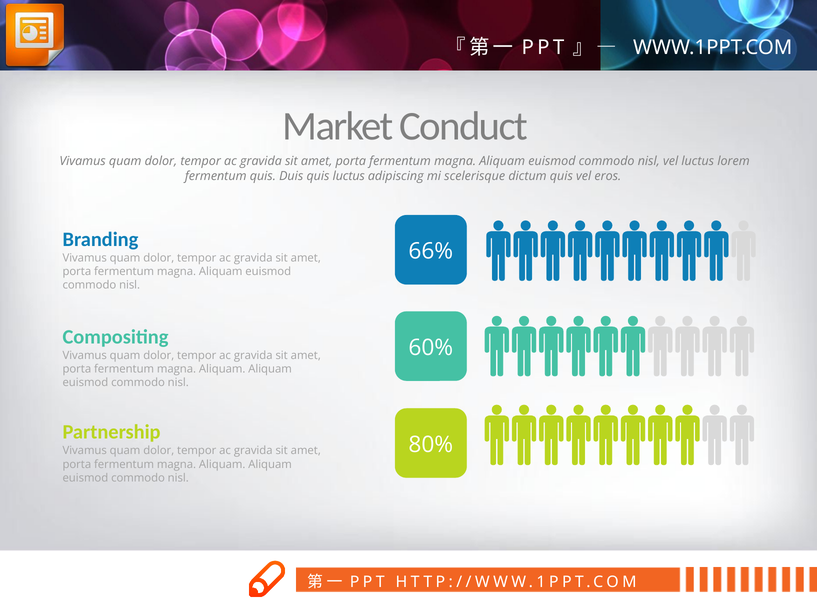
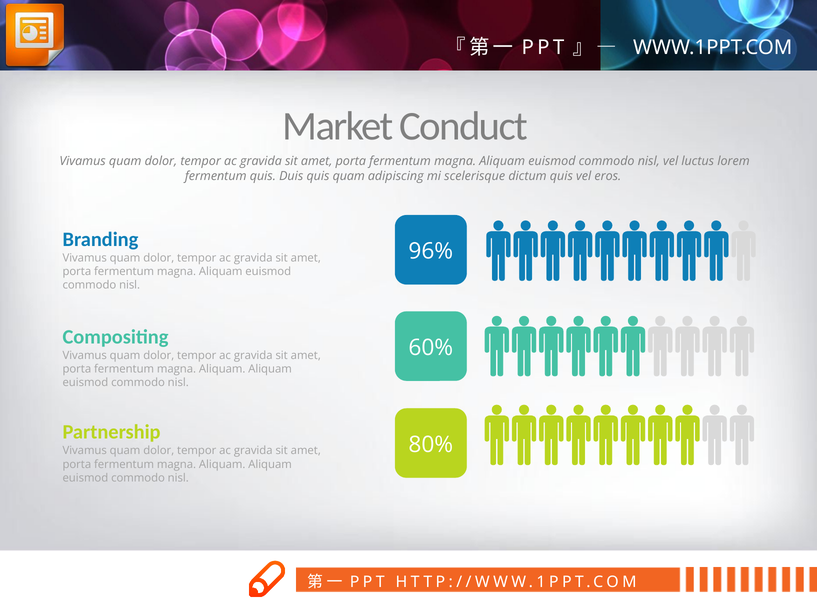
quis luctus: luctus -> quam
66%: 66% -> 96%
